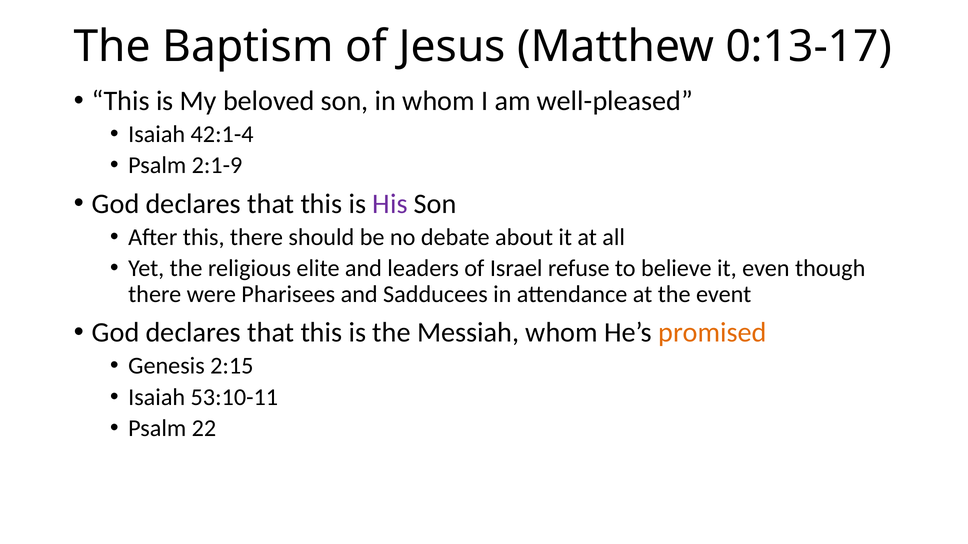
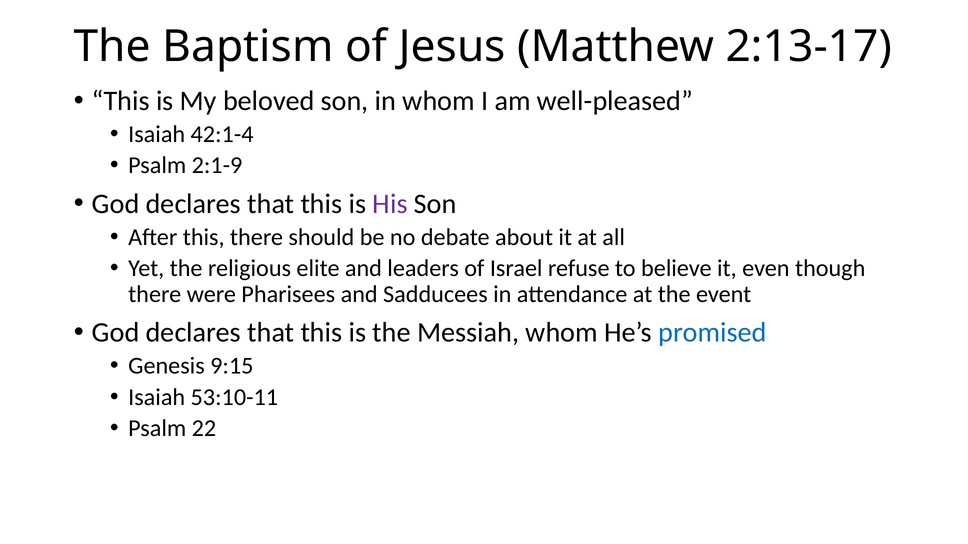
0:13-17: 0:13-17 -> 2:13-17
promised colour: orange -> blue
2:15: 2:15 -> 9:15
